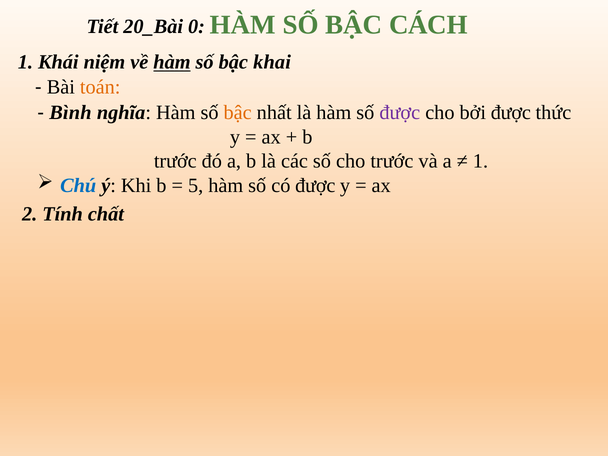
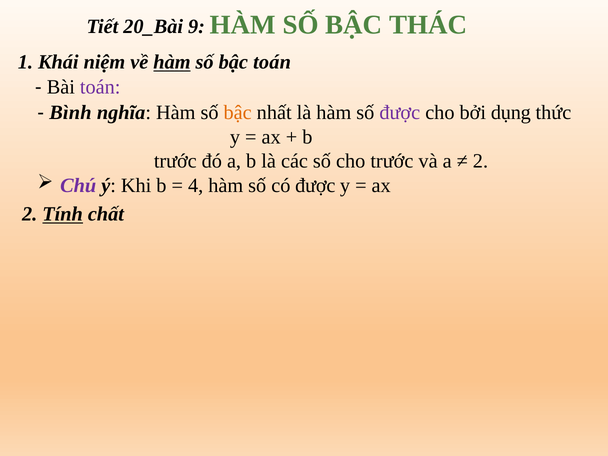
0: 0 -> 9
CÁCH: CÁCH -> THÁC
bậc khai: khai -> toán
toán at (100, 87) colour: orange -> purple
bởi được: được -> dụng
1 at (480, 161): 1 -> 2
Chú colour: blue -> purple
5: 5 -> 4
Tính underline: none -> present
